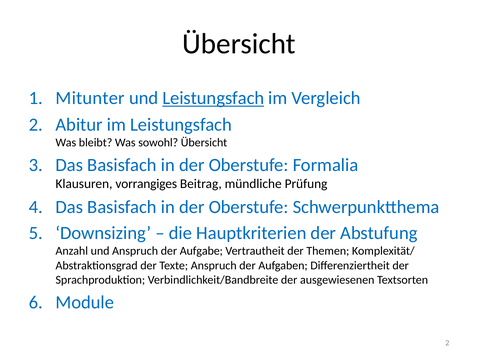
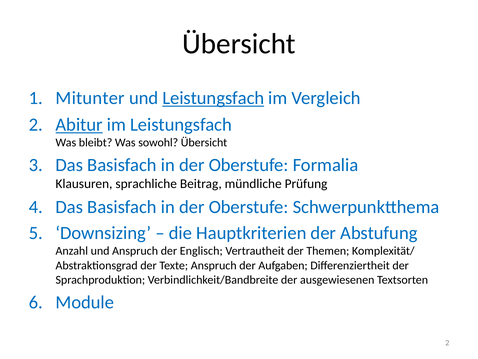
Abitur underline: none -> present
vorrangiges: vorrangiges -> sprachliche
Aufgabe: Aufgabe -> Englisch
